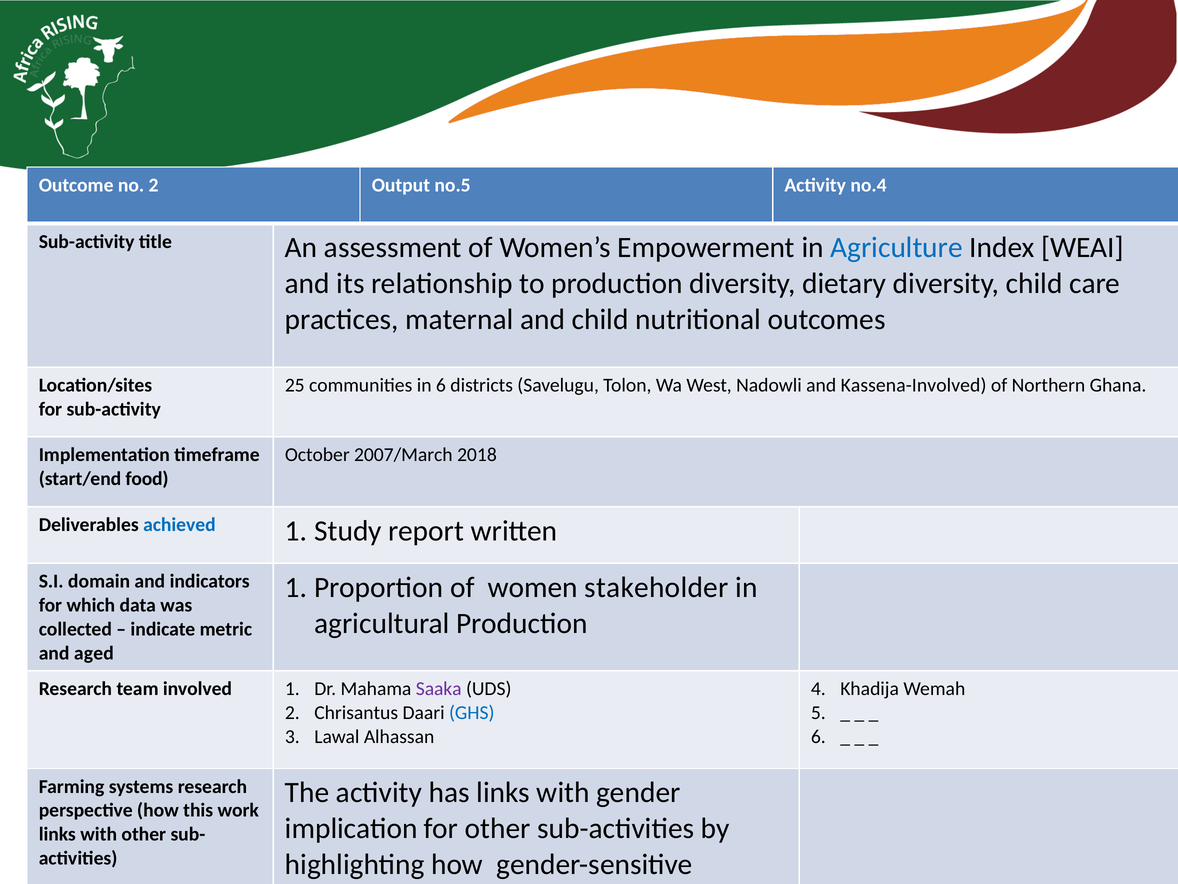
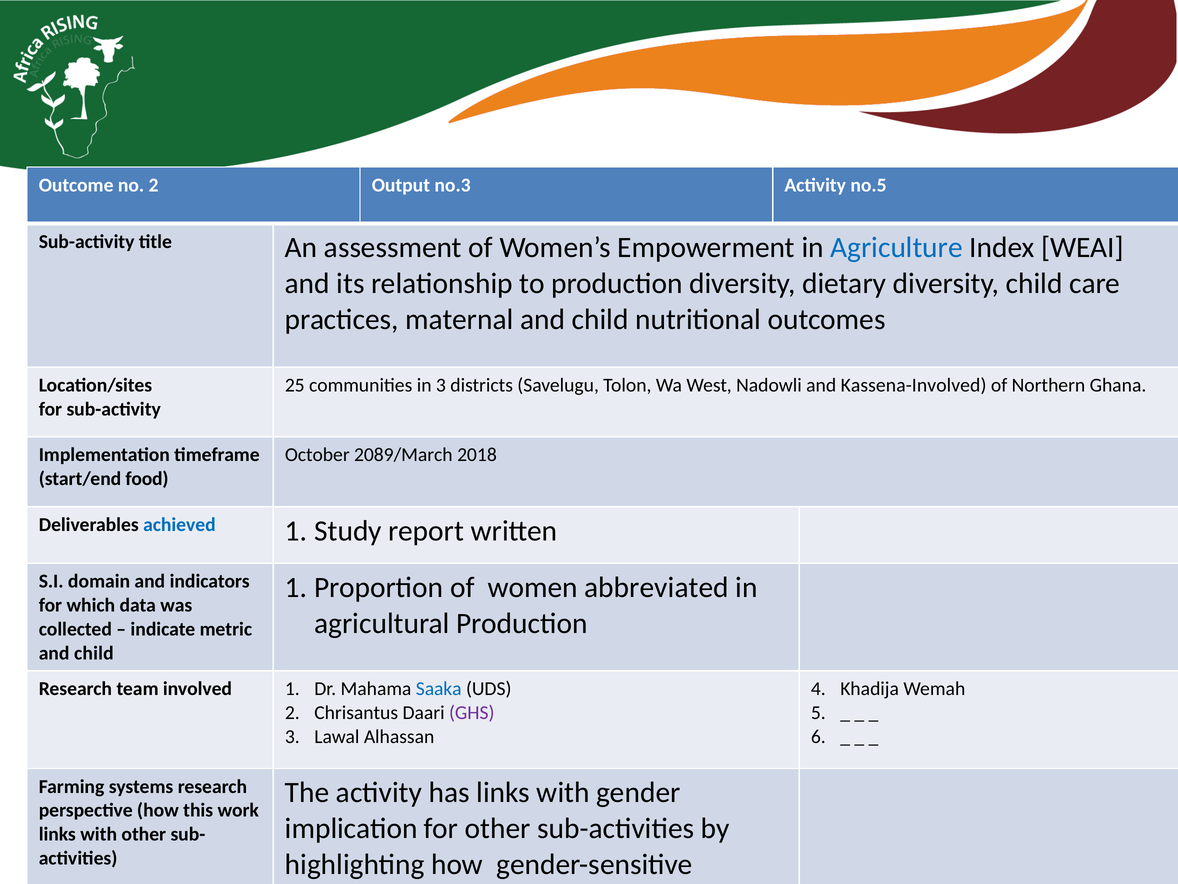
no.5: no.5 -> no.3
no.4: no.4 -> no.5
in 6: 6 -> 3
2007/March: 2007/March -> 2089/March
stakeholder: stakeholder -> abbreviated
aged at (94, 653): aged -> child
Saaka colour: purple -> blue
GHS colour: blue -> purple
